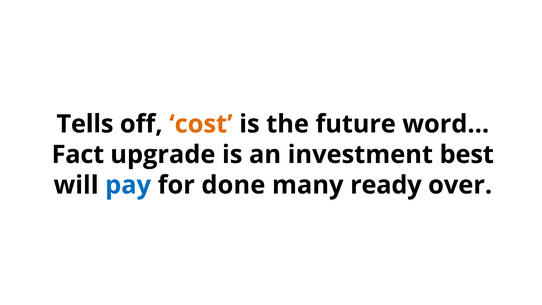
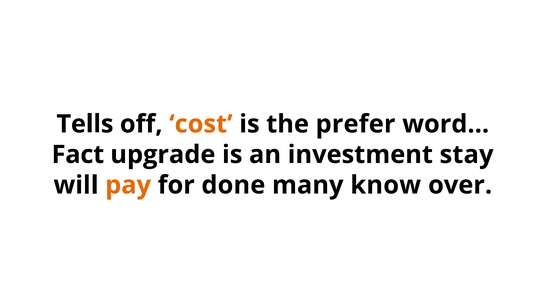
future: future -> prefer
best: best -> stay
pay colour: blue -> orange
ready: ready -> know
